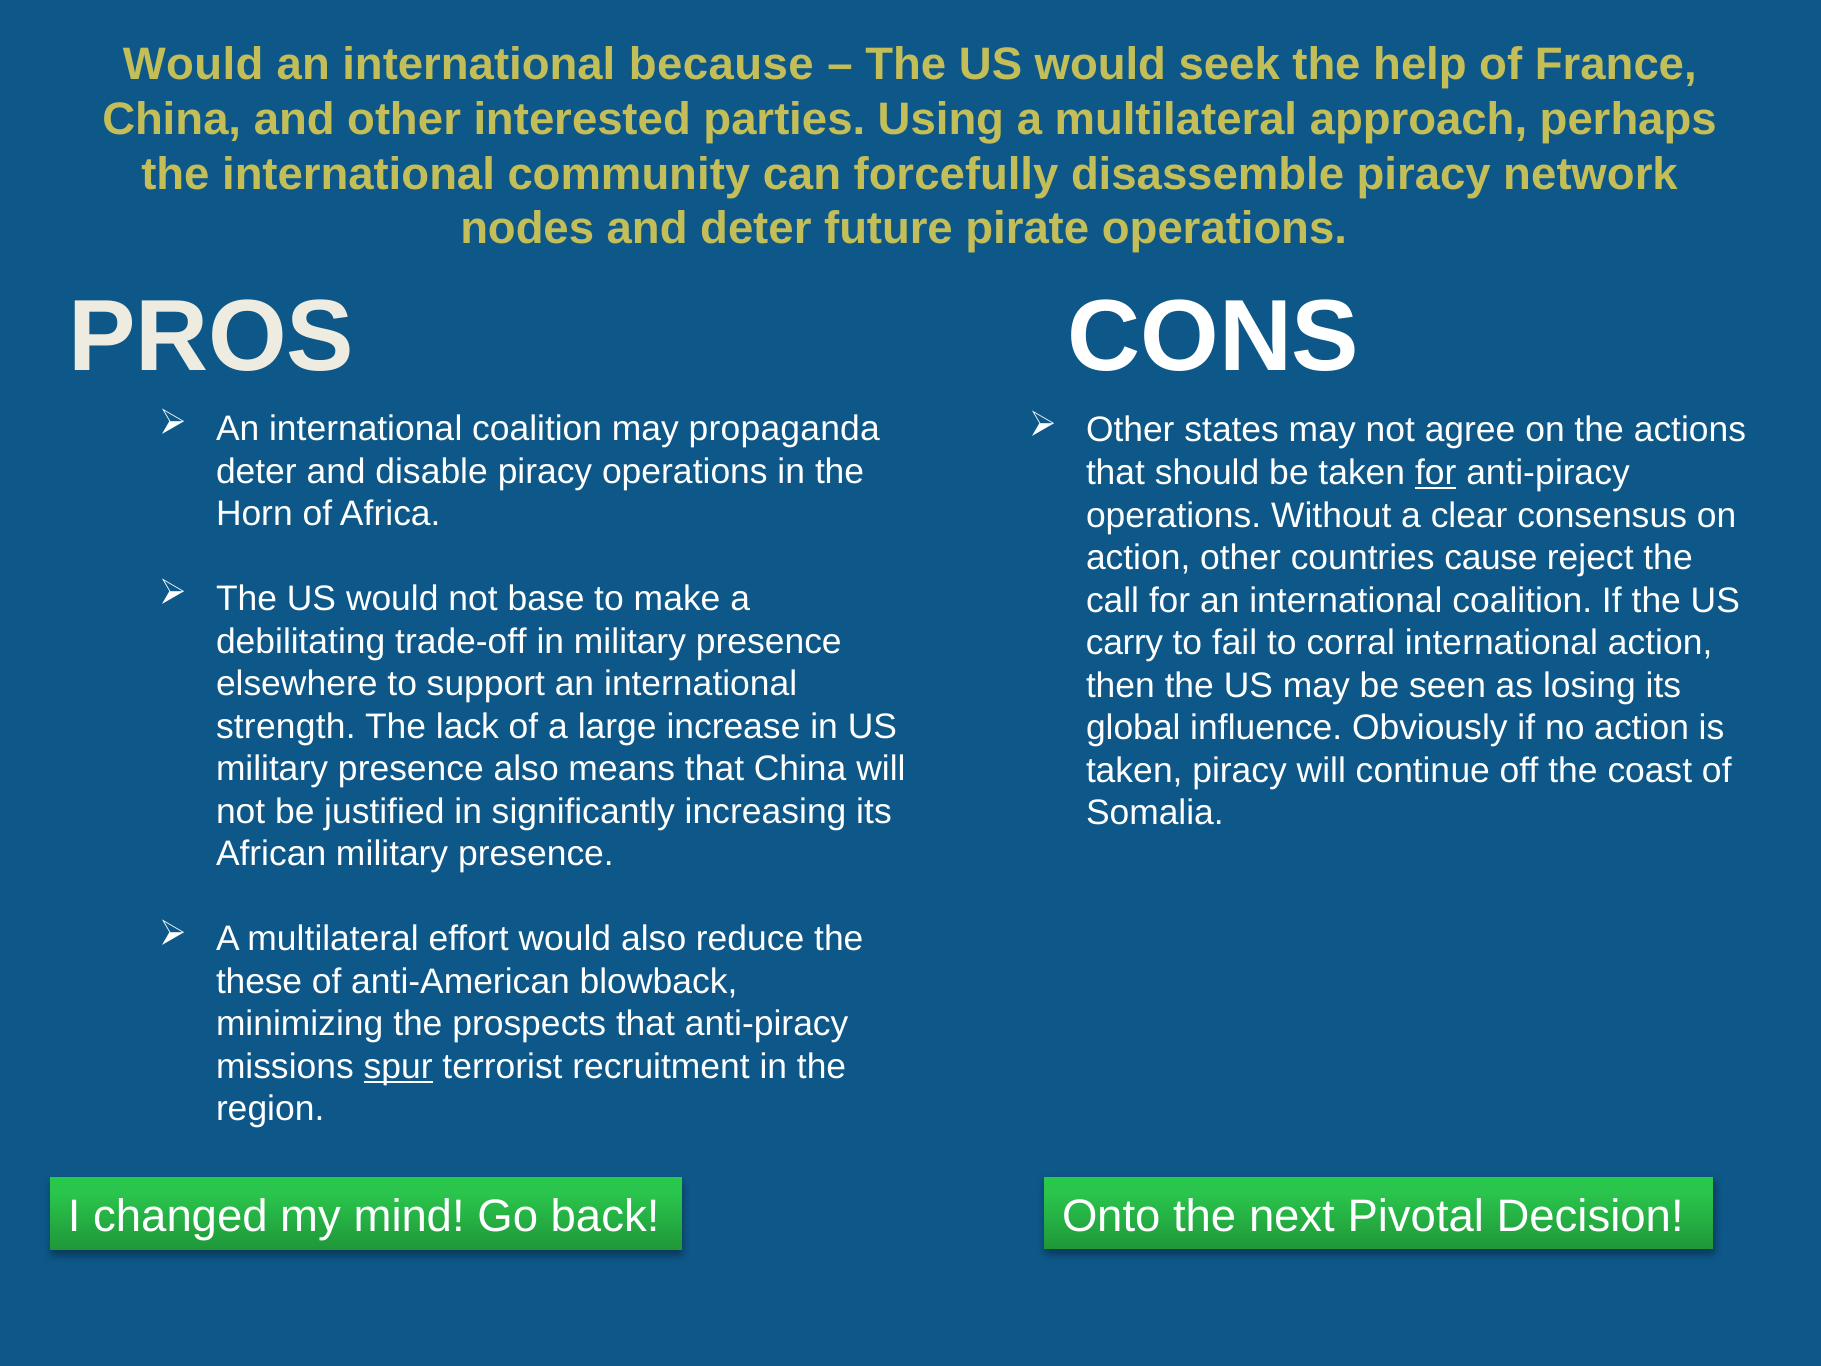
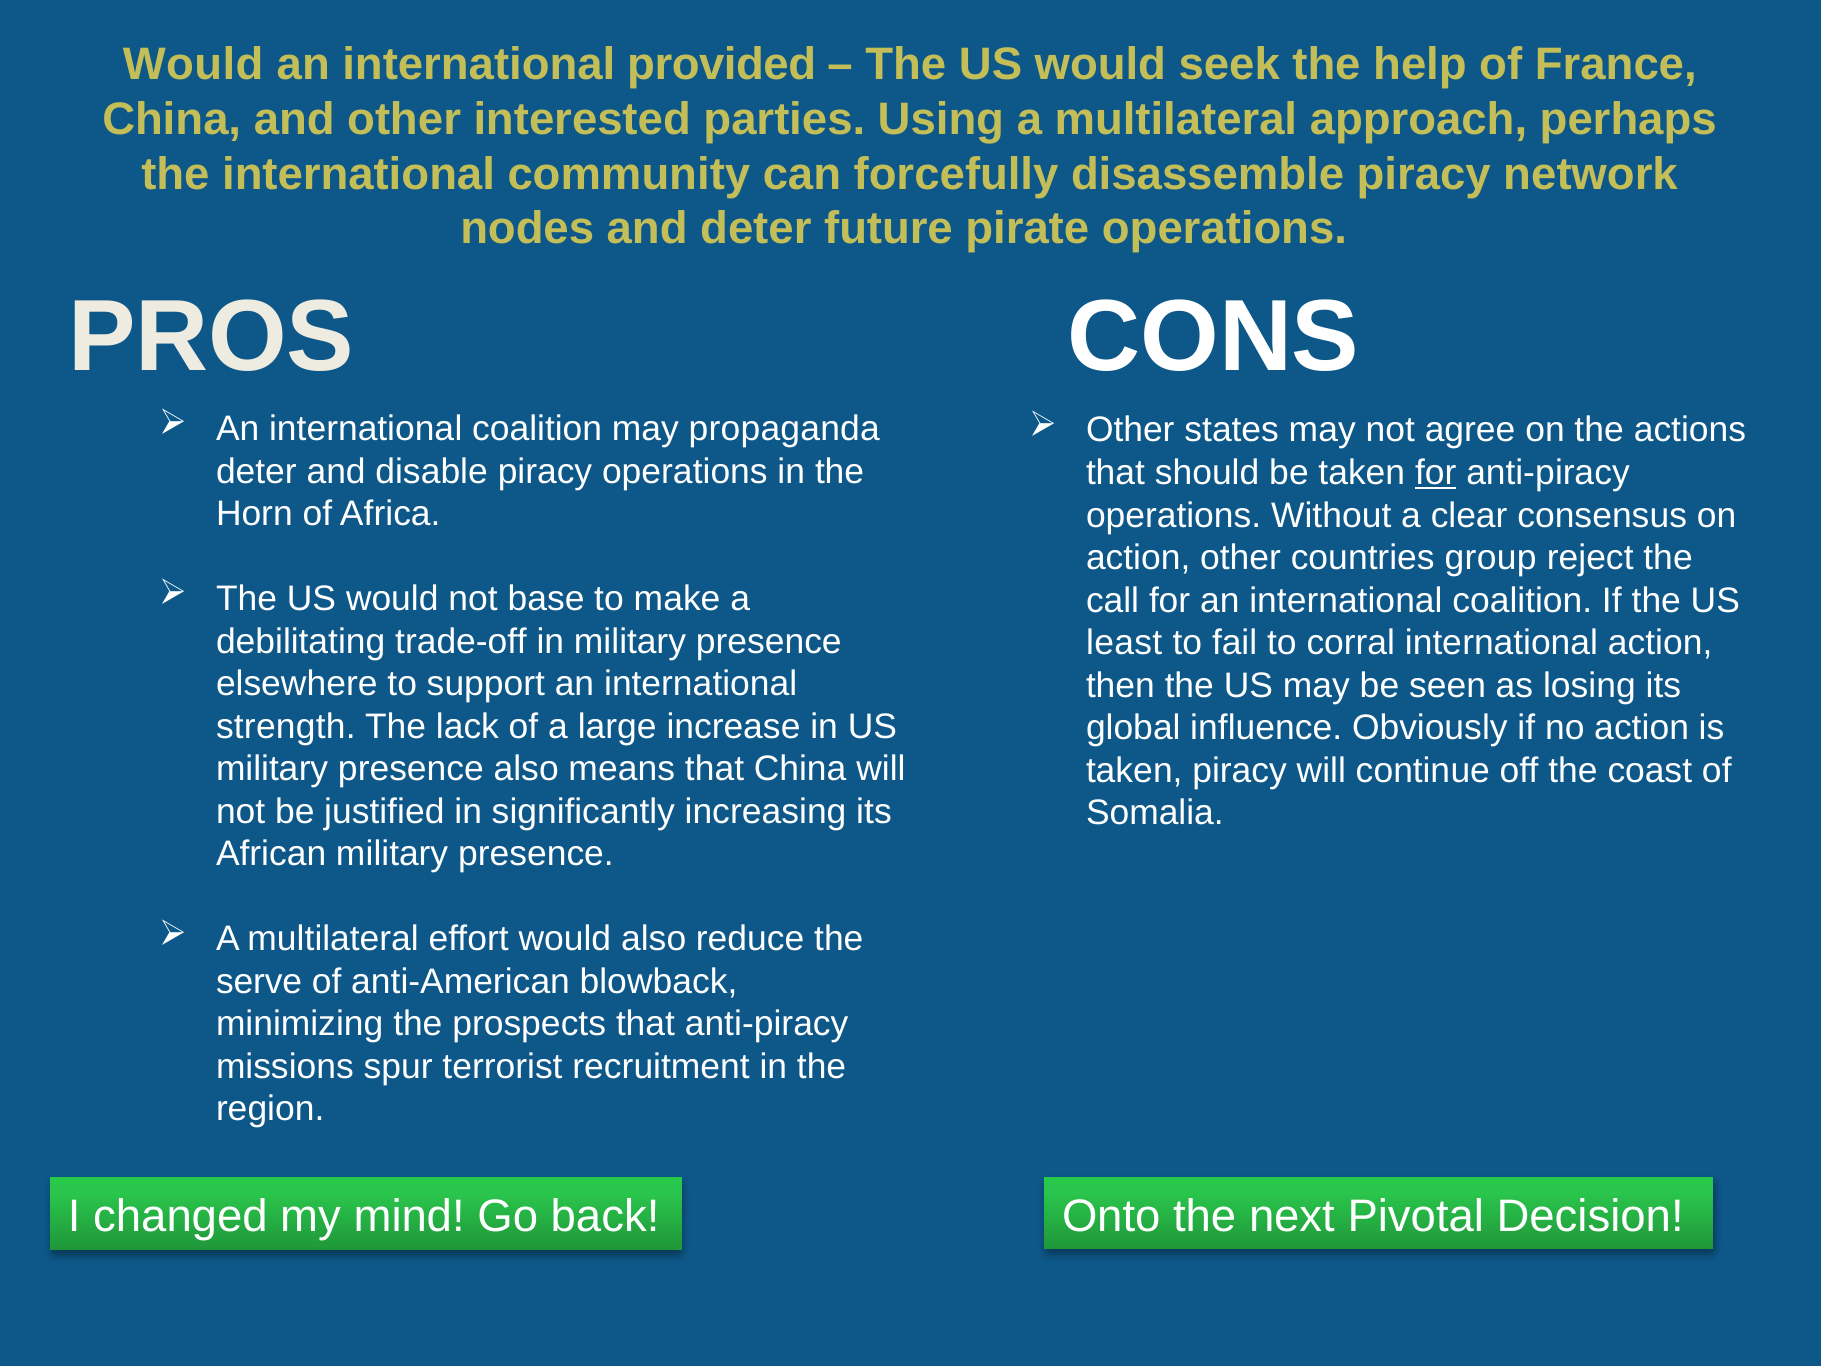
because: because -> provided
cause: cause -> group
carry: carry -> least
these: these -> serve
spur underline: present -> none
